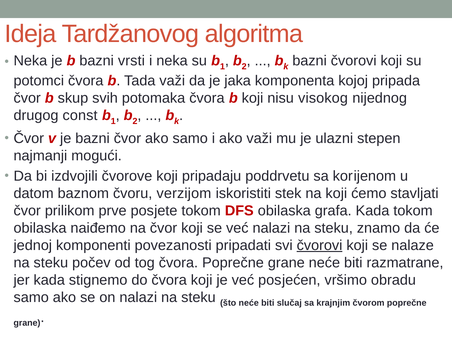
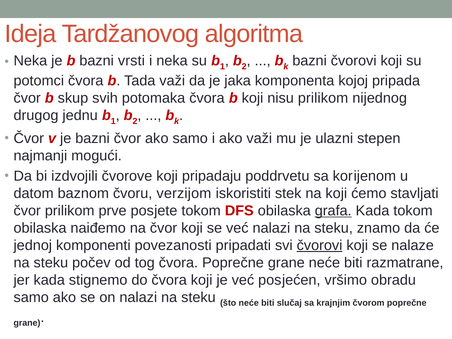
nisu visokog: visokog -> prilikom
const: const -> jednu
grafa underline: none -> present
